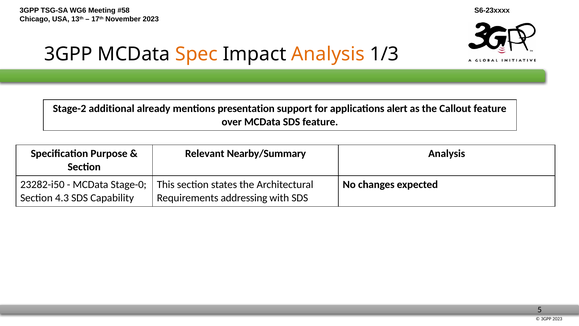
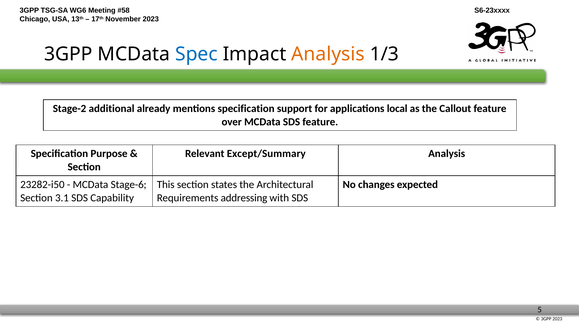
Spec colour: orange -> blue
mentions presentation: presentation -> specification
alert: alert -> local
Nearby/Summary: Nearby/Summary -> Except/Summary
Stage-0: Stage-0 -> Stage-6
4.3: 4.3 -> 3.1
